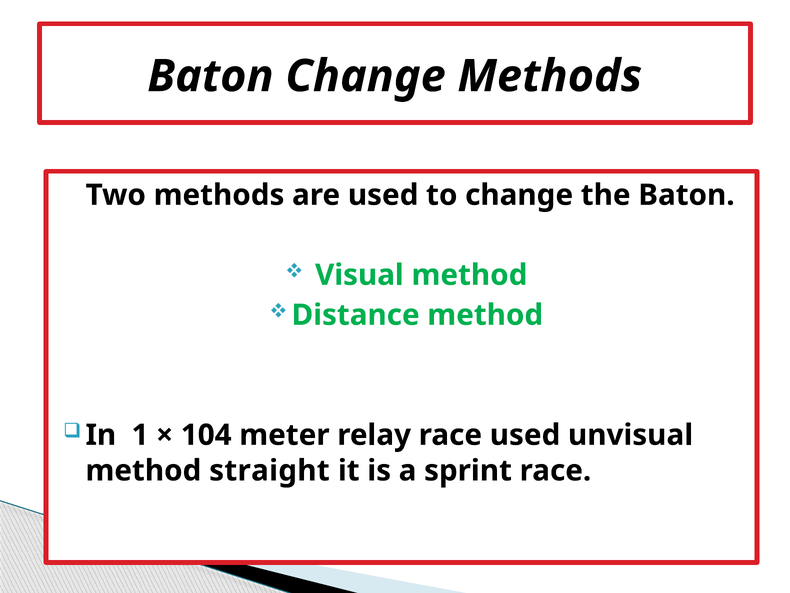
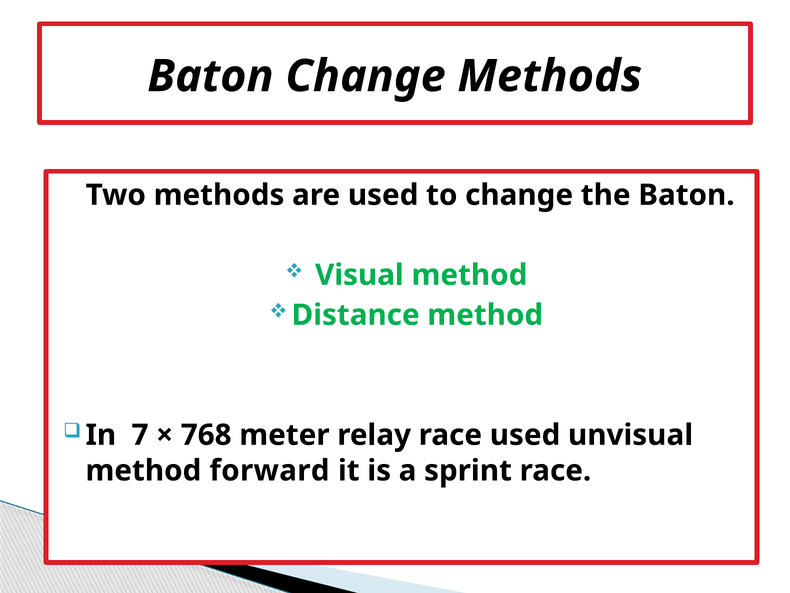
1: 1 -> 7
104: 104 -> 768
straight: straight -> forward
